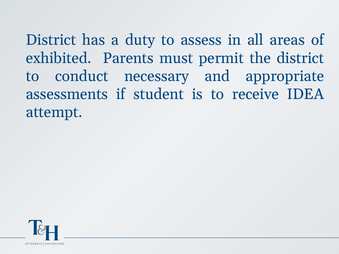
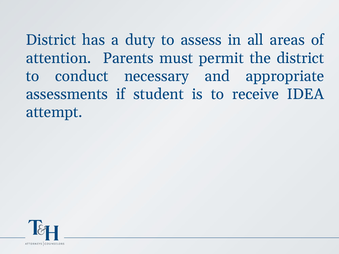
exhibited: exhibited -> attention
